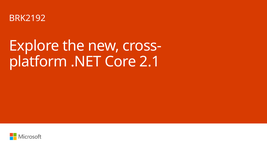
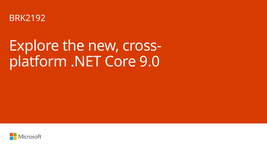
2.1: 2.1 -> 9.0
